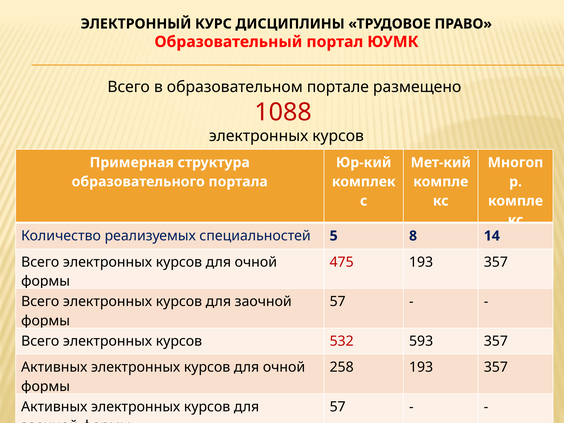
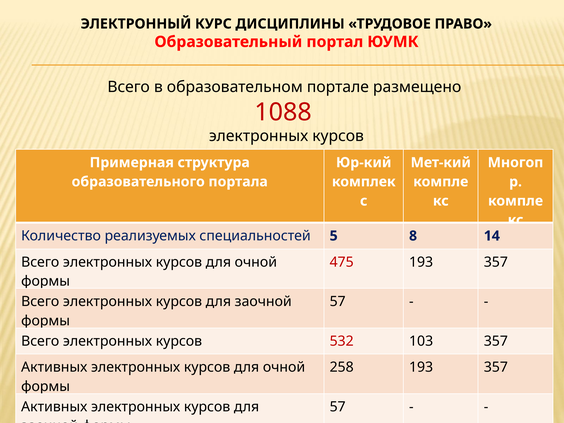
593: 593 -> 103
